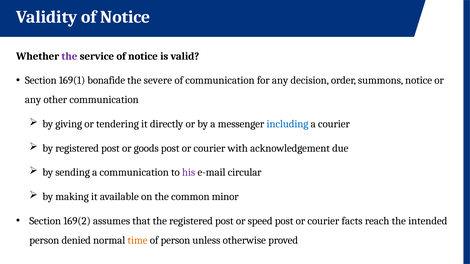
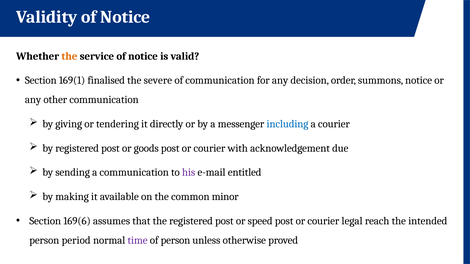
the at (69, 56) colour: purple -> orange
bonafide: bonafide -> finalised
circular: circular -> entitled
169(2: 169(2 -> 169(6
facts: facts -> legal
denied: denied -> period
time colour: orange -> purple
